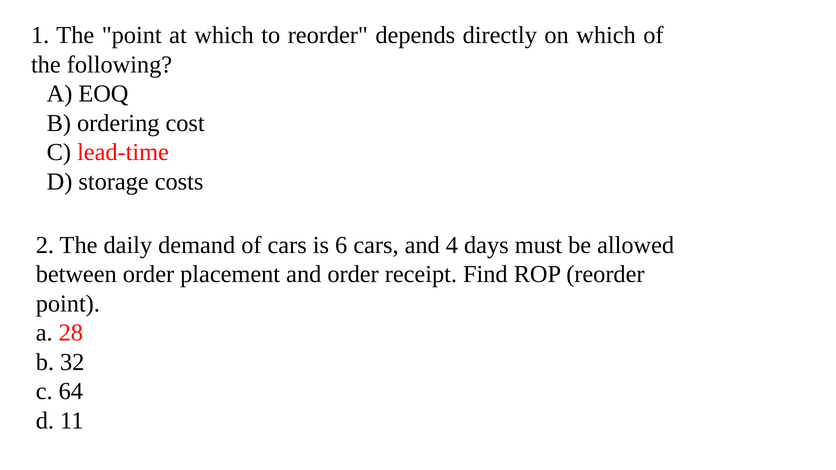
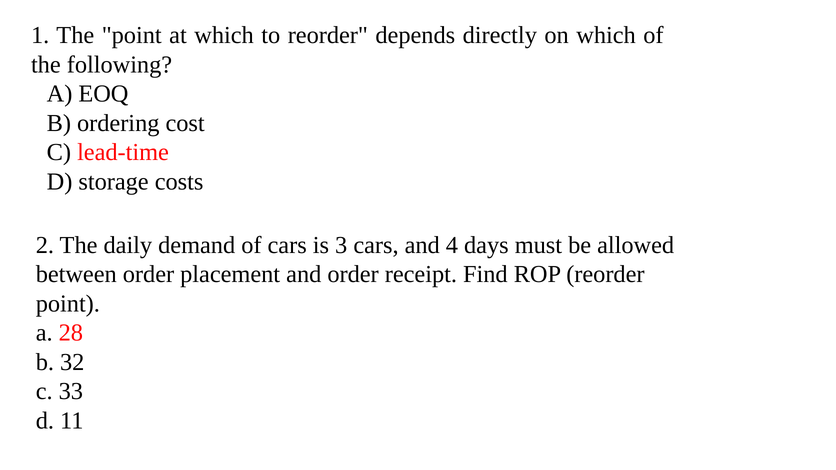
6: 6 -> 3
64: 64 -> 33
